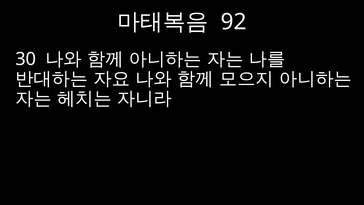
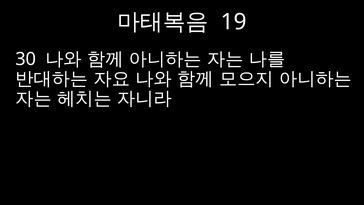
92: 92 -> 19
